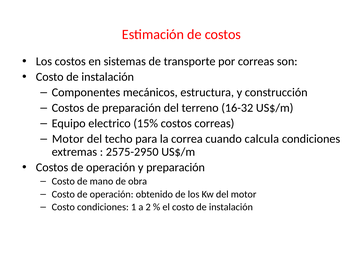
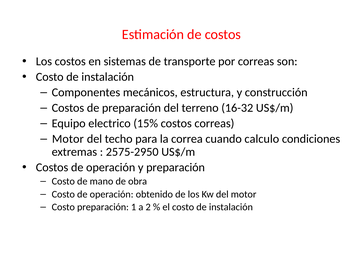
calcula: calcula -> calculo
Costo condiciones: condiciones -> preparación
